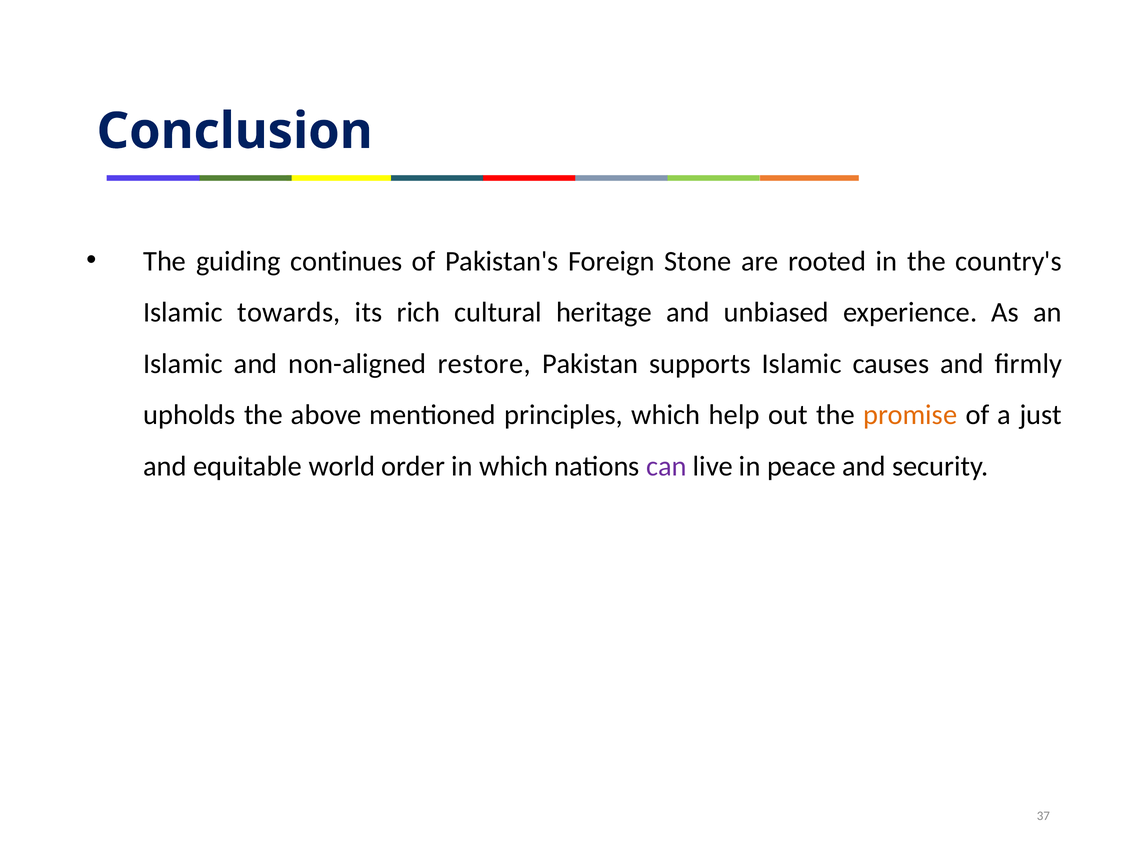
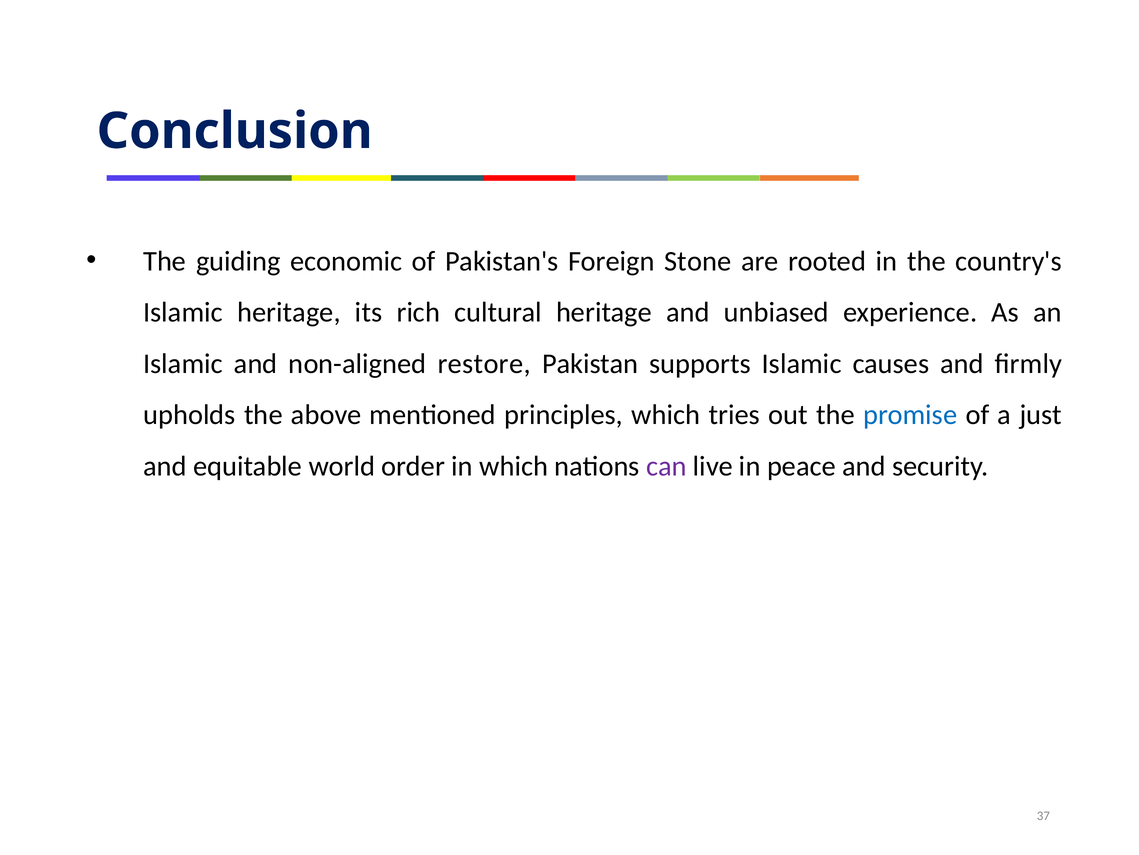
continues: continues -> economic
Islamic towards: towards -> heritage
help: help -> tries
promise colour: orange -> blue
